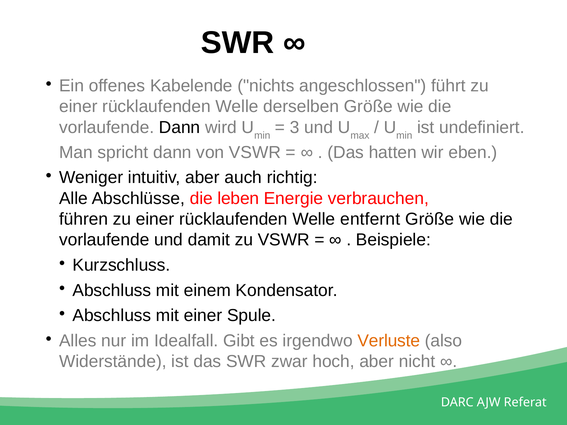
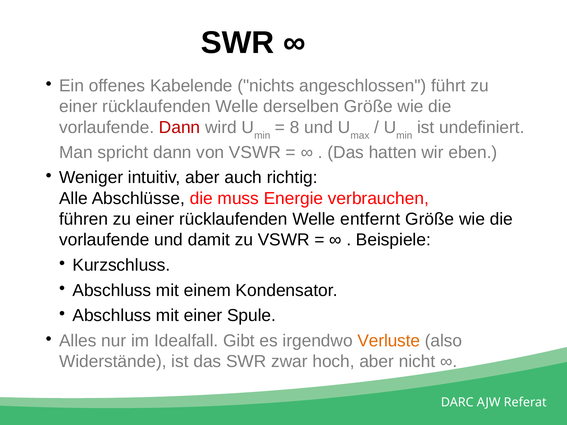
Dann at (180, 127) colour: black -> red
3: 3 -> 8
leben: leben -> muss
